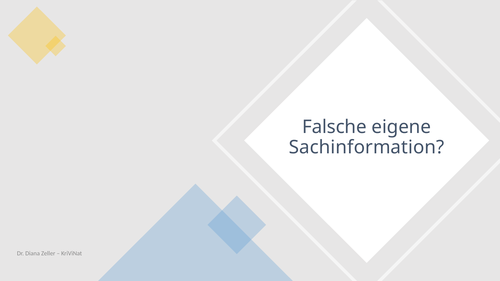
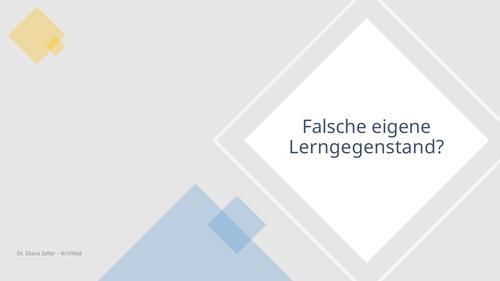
Sachinformation: Sachinformation -> Lerngegenstand
